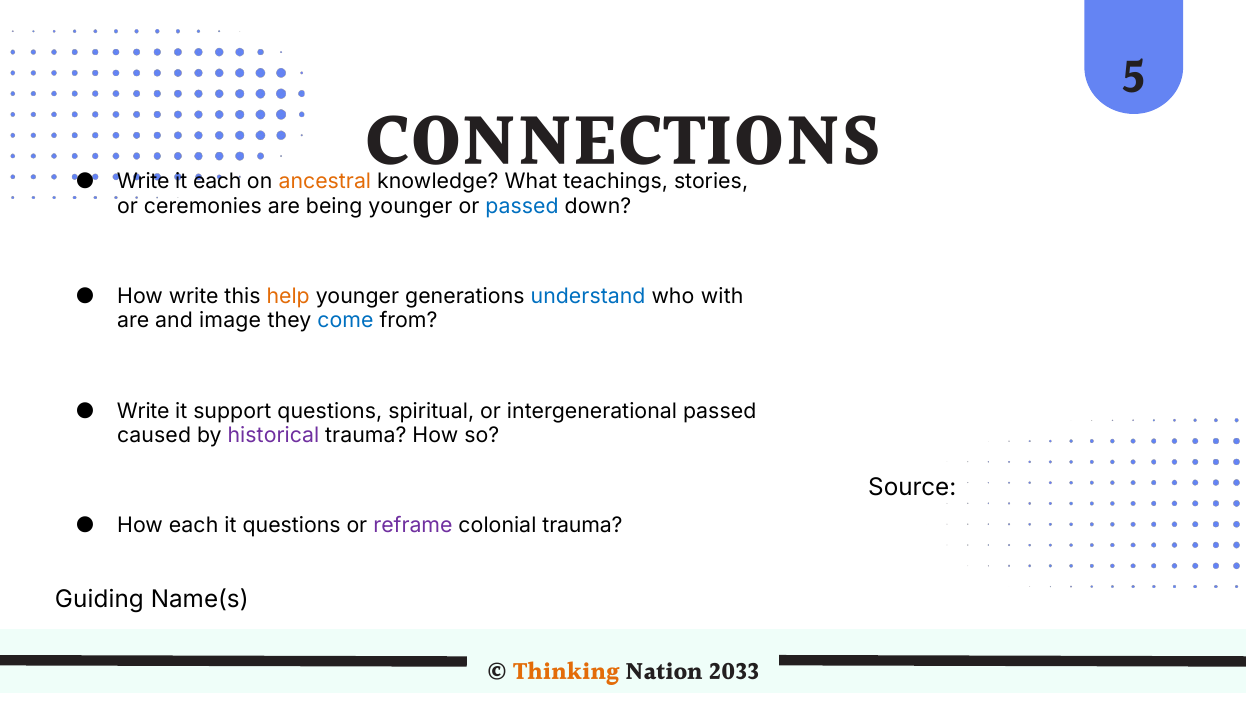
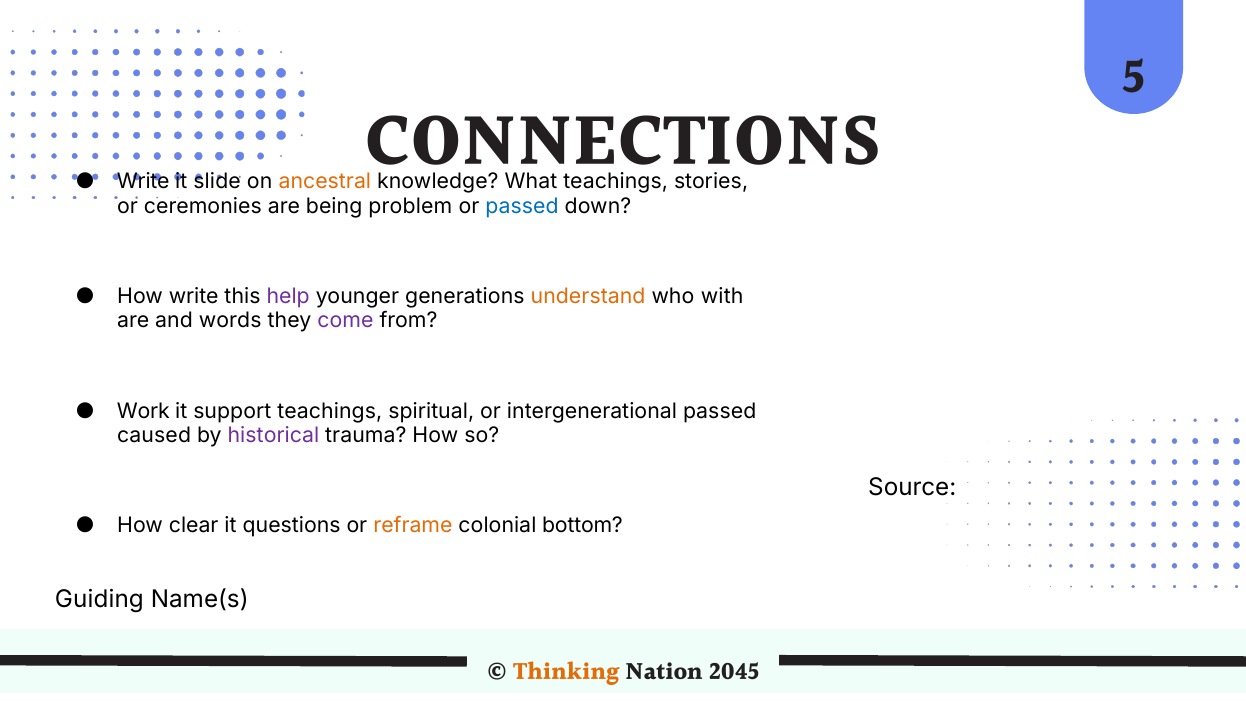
it each: each -> slide
being younger: younger -> problem
help colour: orange -> purple
understand colour: blue -> orange
image: image -> words
come colour: blue -> purple
Write at (143, 411): Write -> Work
support questions: questions -> teachings
How each: each -> clear
reframe colour: purple -> orange
colonial trauma: trauma -> bottom
2033: 2033 -> 2045
